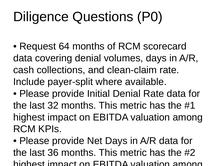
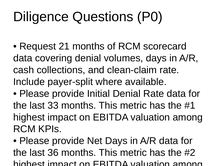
64: 64 -> 21
32: 32 -> 33
